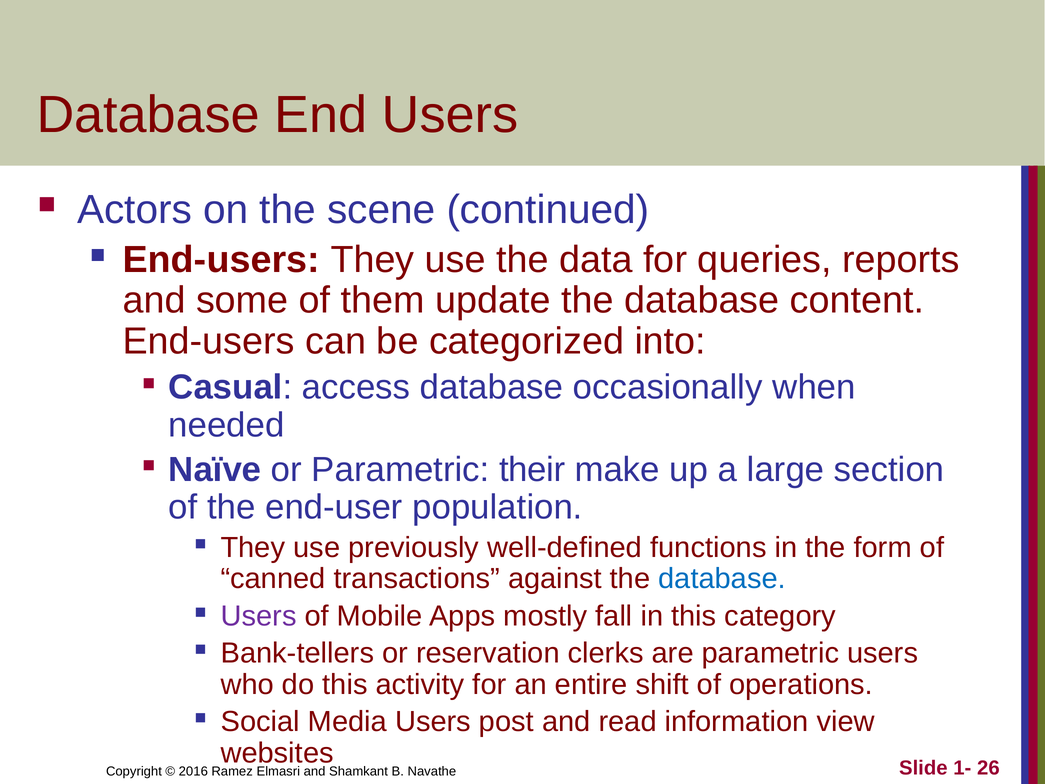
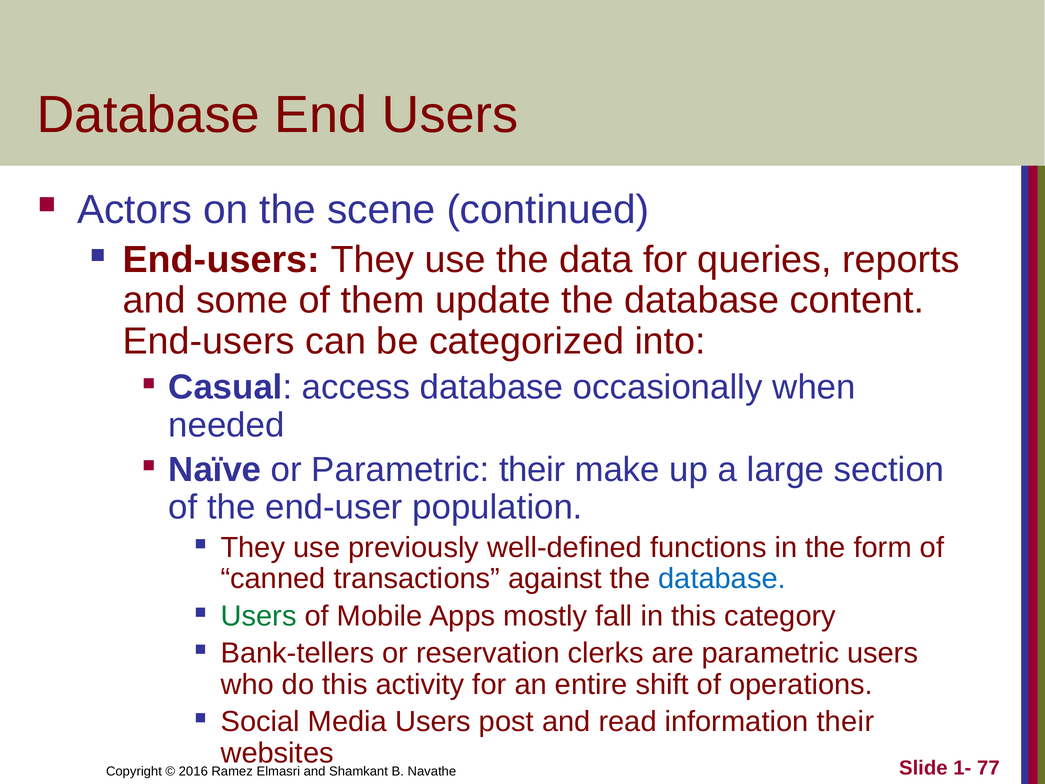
Users at (259, 616) colour: purple -> green
information view: view -> their
26: 26 -> 77
